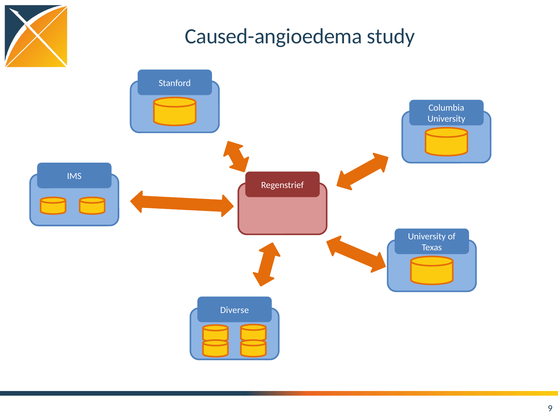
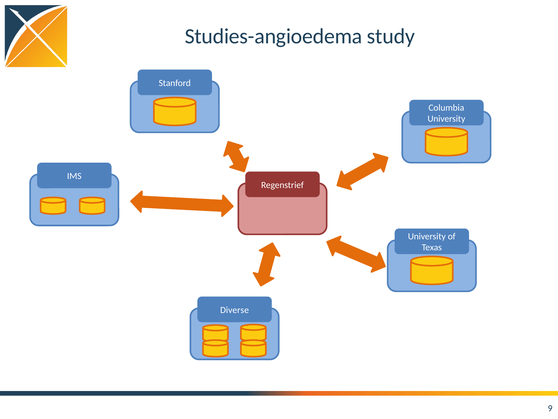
Caused-angioedema: Caused-angioedema -> Studies-angioedema
